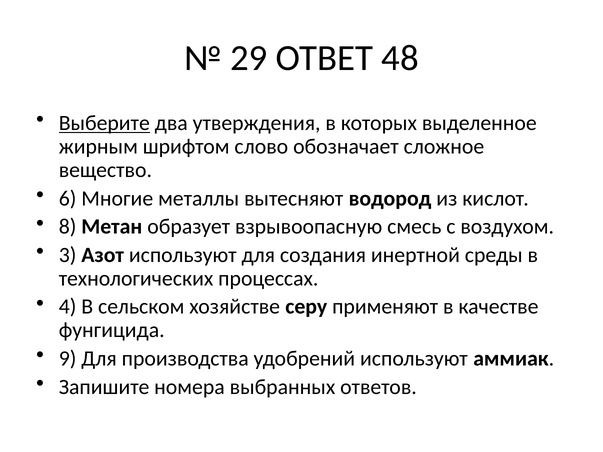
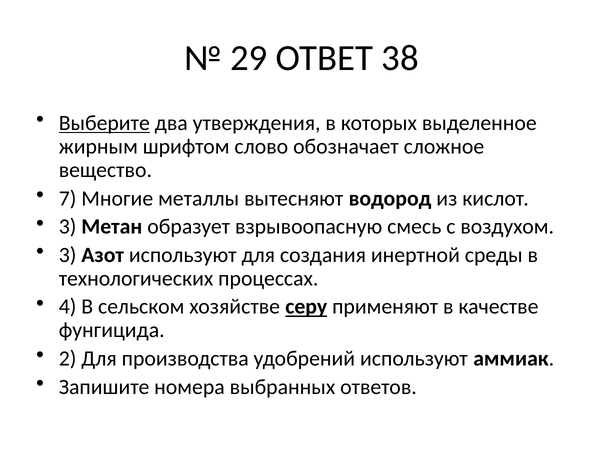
48: 48 -> 38
6: 6 -> 7
8 at (68, 227): 8 -> 3
серу underline: none -> present
9: 9 -> 2
